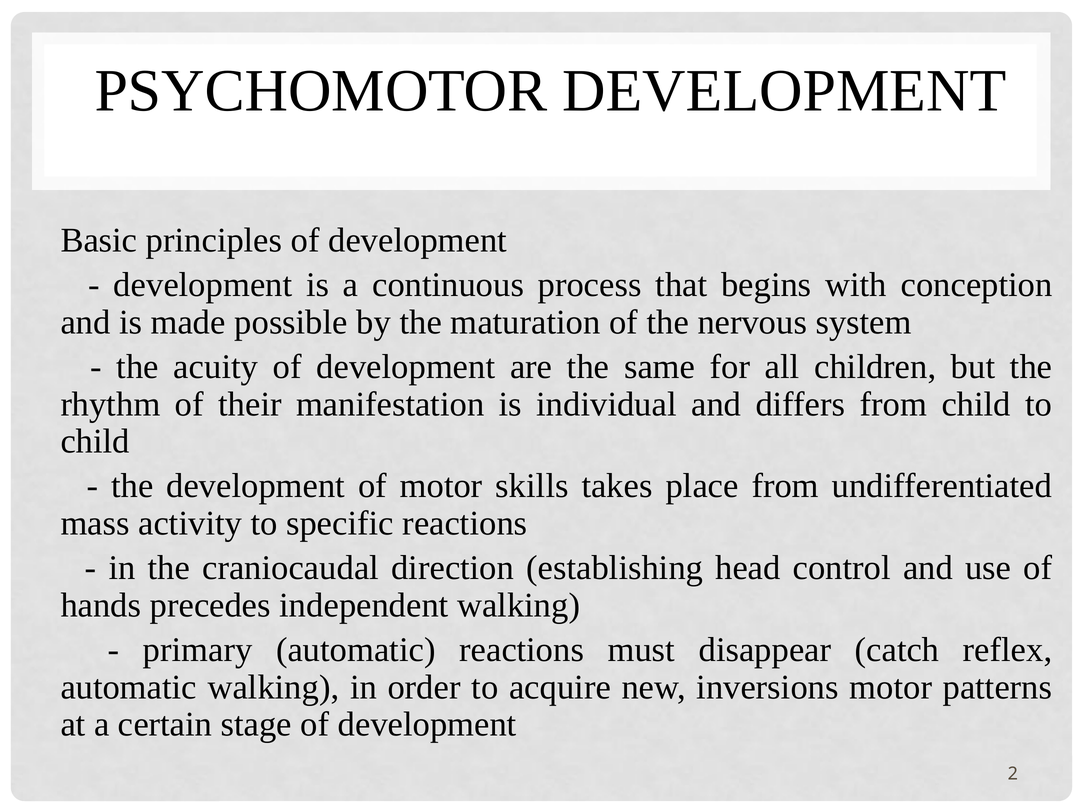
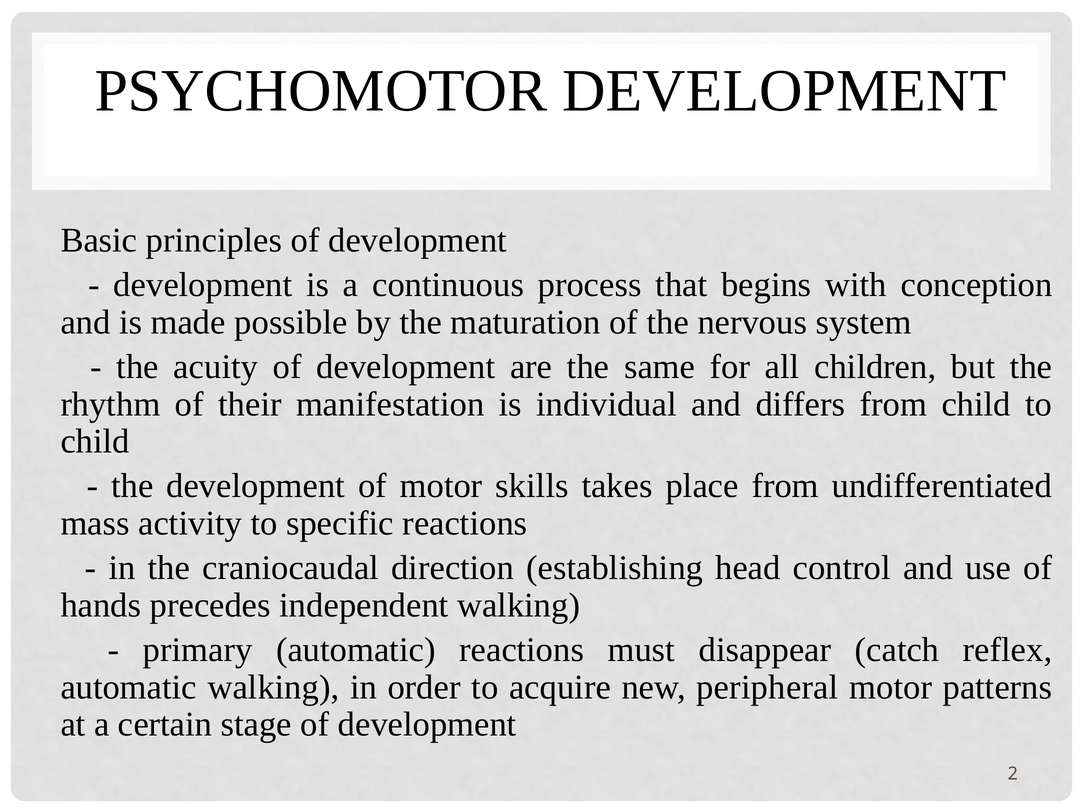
inversions: inversions -> peripheral
